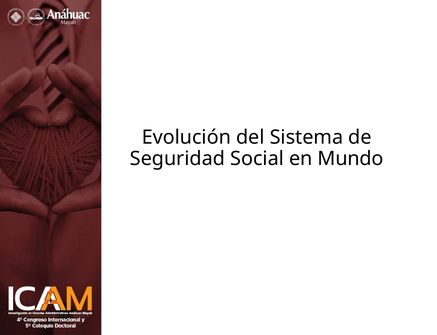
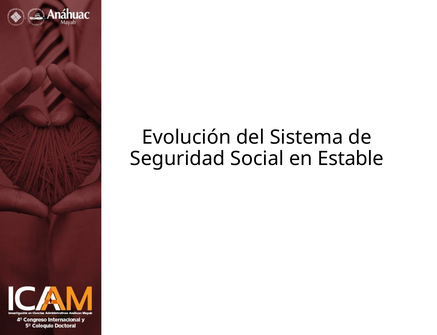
Mundo: Mundo -> Estable
